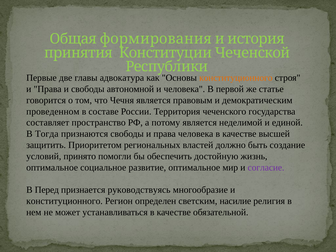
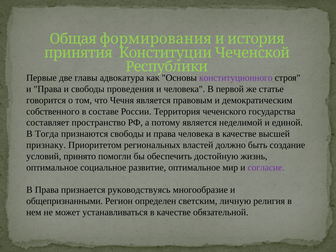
конституционного at (236, 78) colour: orange -> purple
автономной: автономной -> проведения
проведенном: проведенном -> собственного
защитить: защитить -> признаку
В Перед: Перед -> Права
конституционного at (65, 201): конституционного -> общепризнанными
насилие: насилие -> личную
